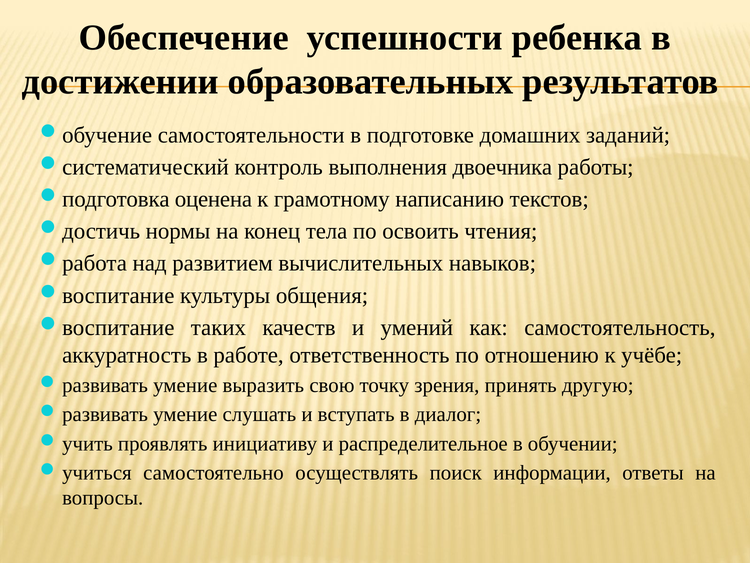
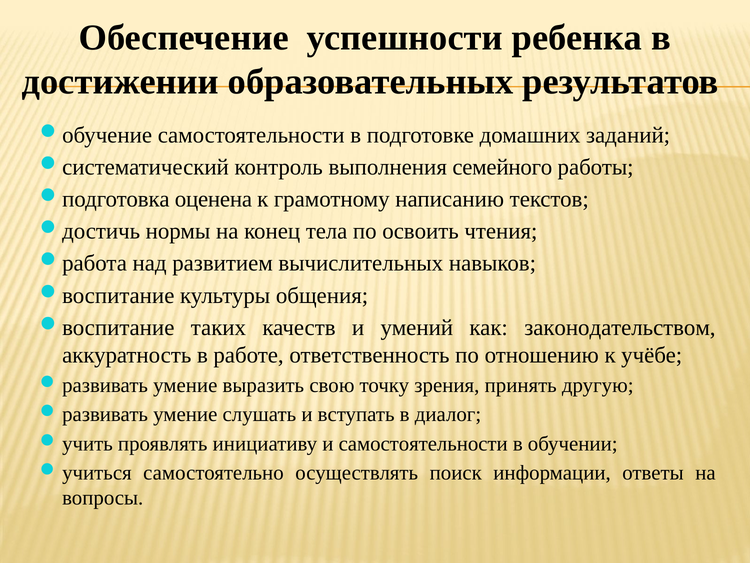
двоечника: двоечника -> семейного
самостоятельность: самостоятельность -> законодательством
и распределительное: распределительное -> самостоятельности
